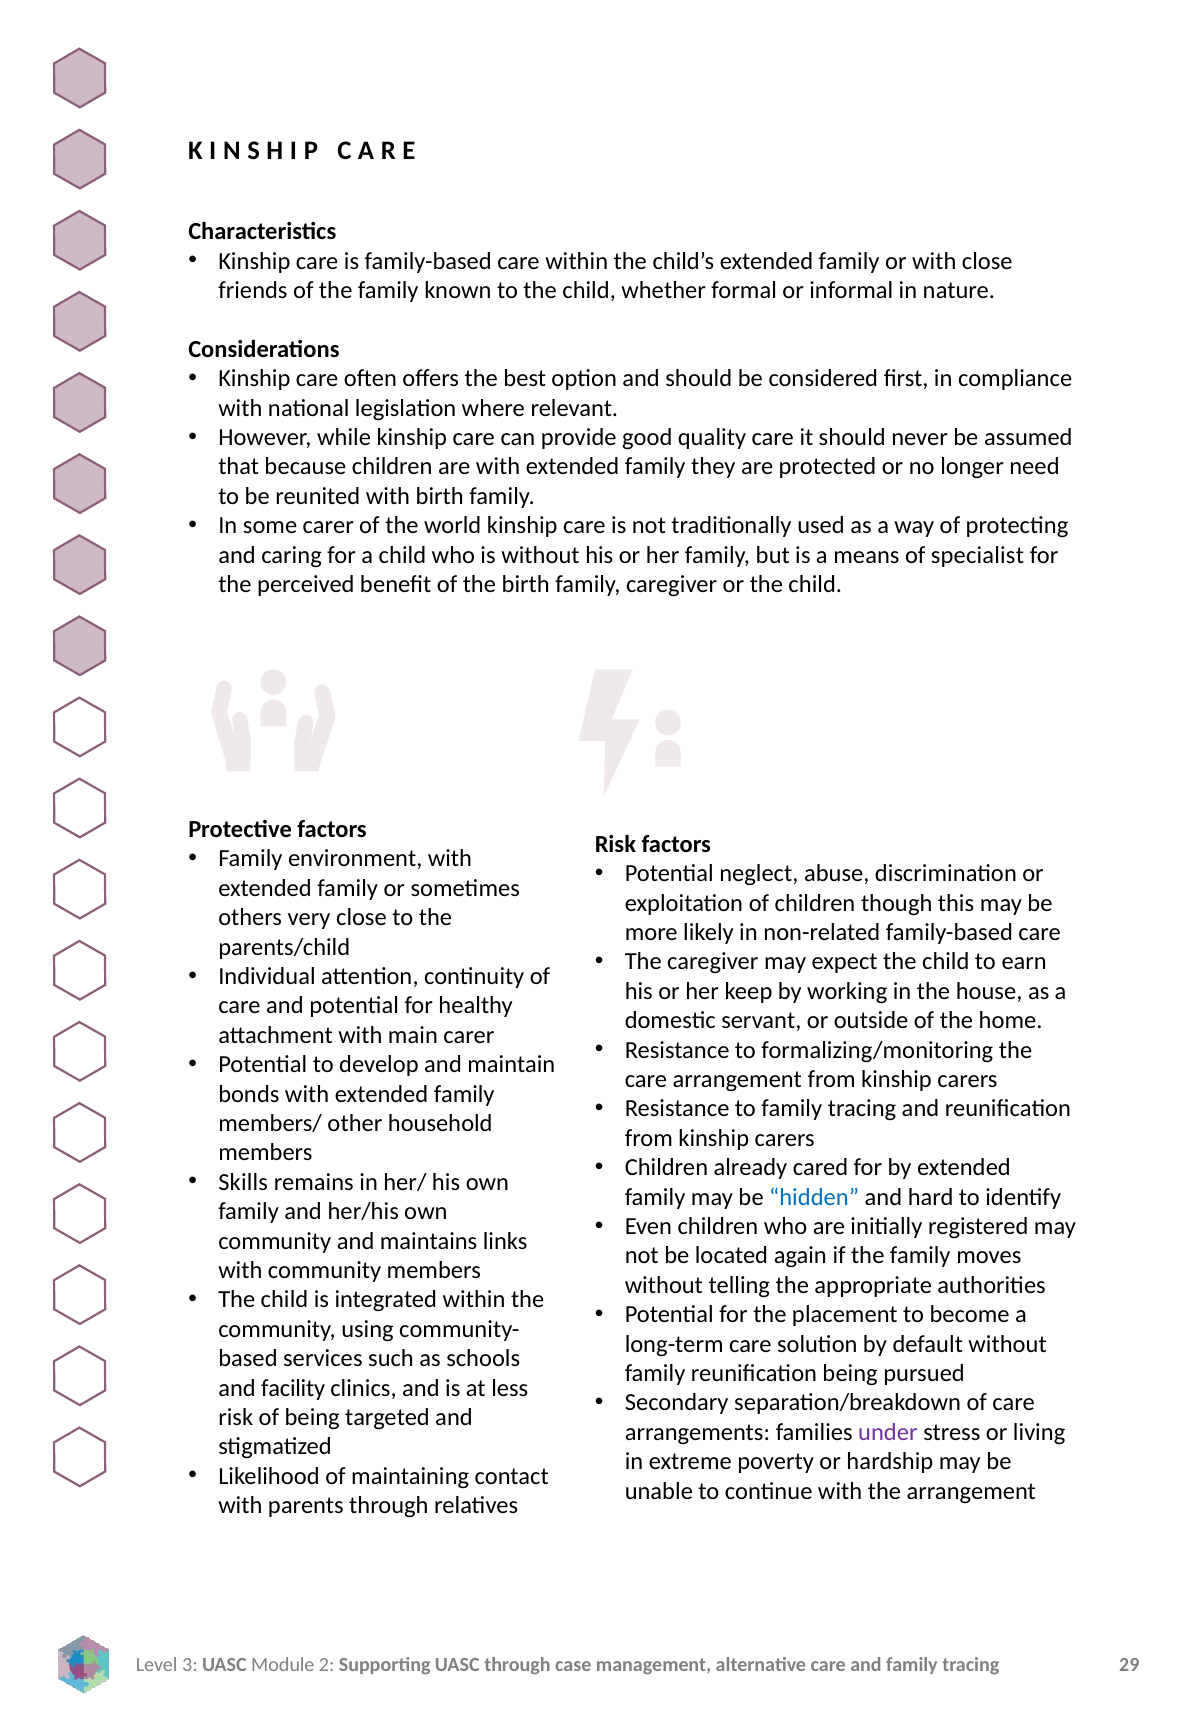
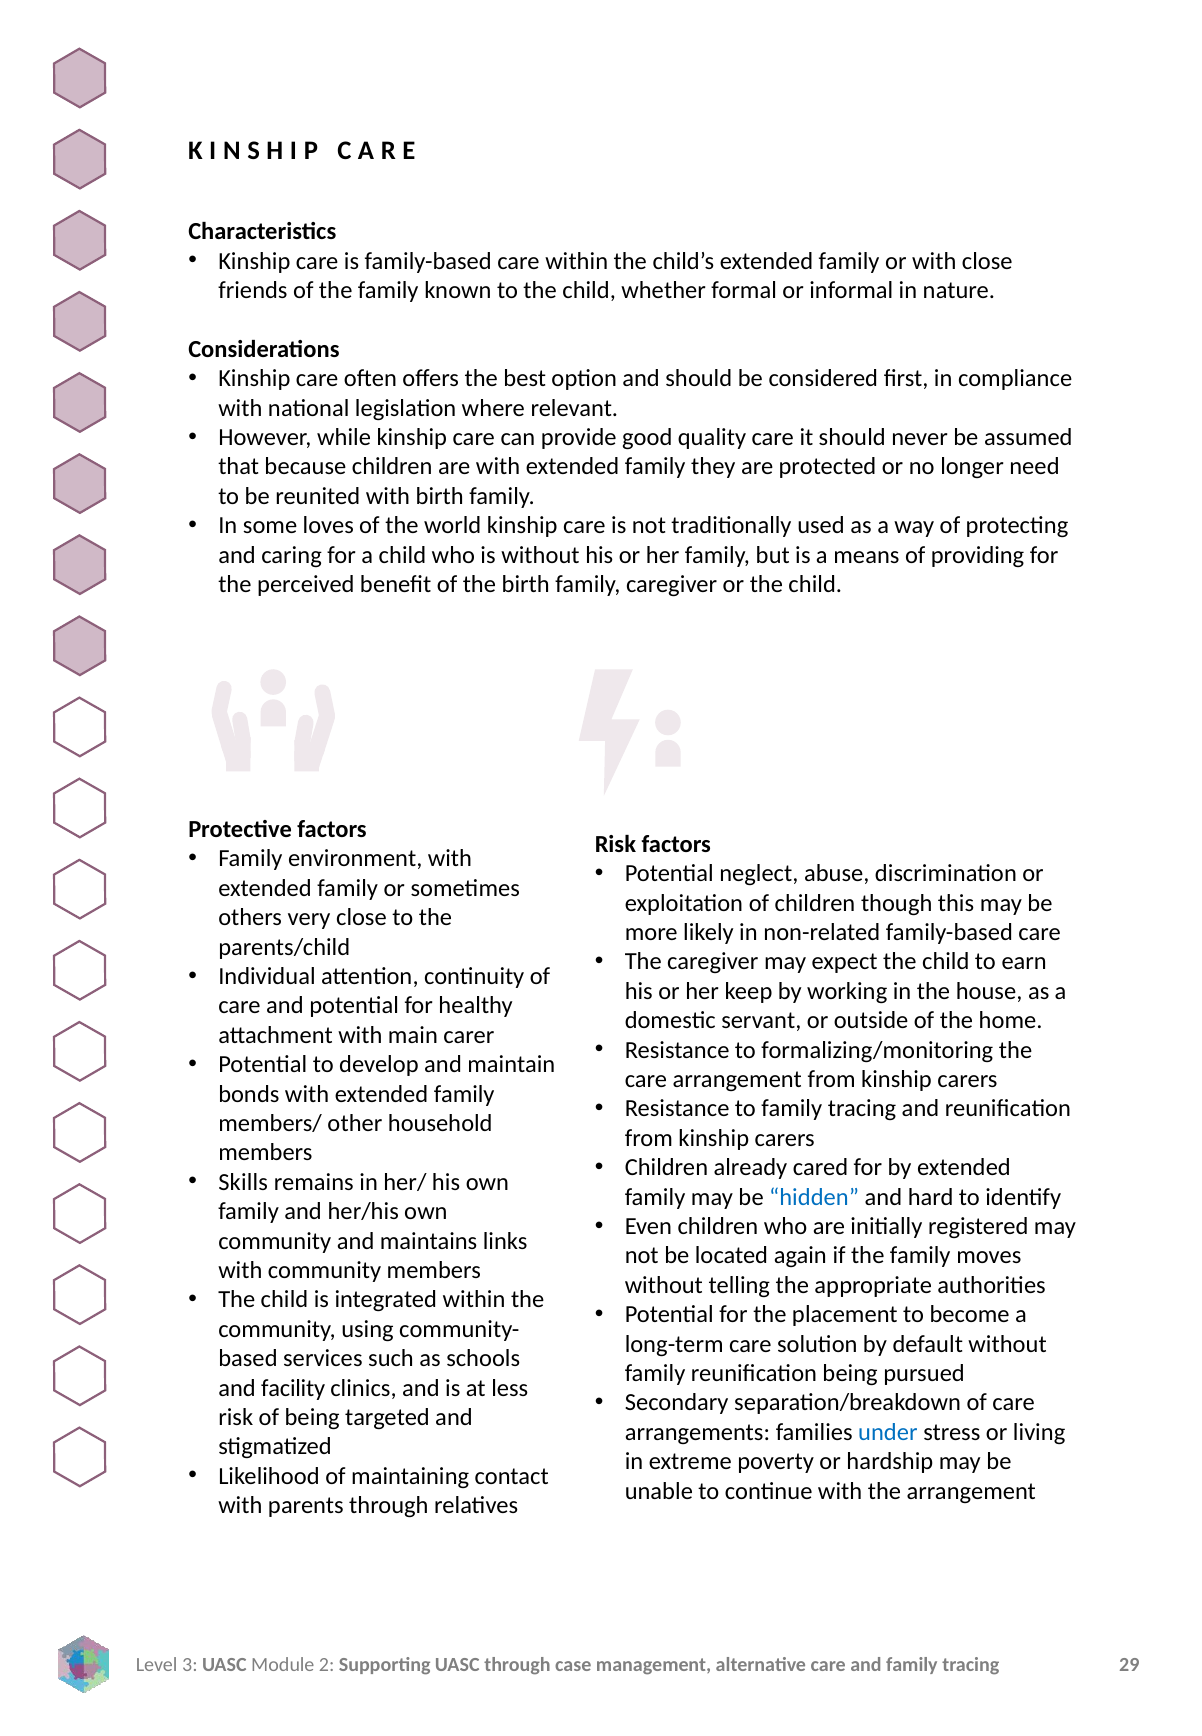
some carer: carer -> loves
specialist: specialist -> providing
under colour: purple -> blue
